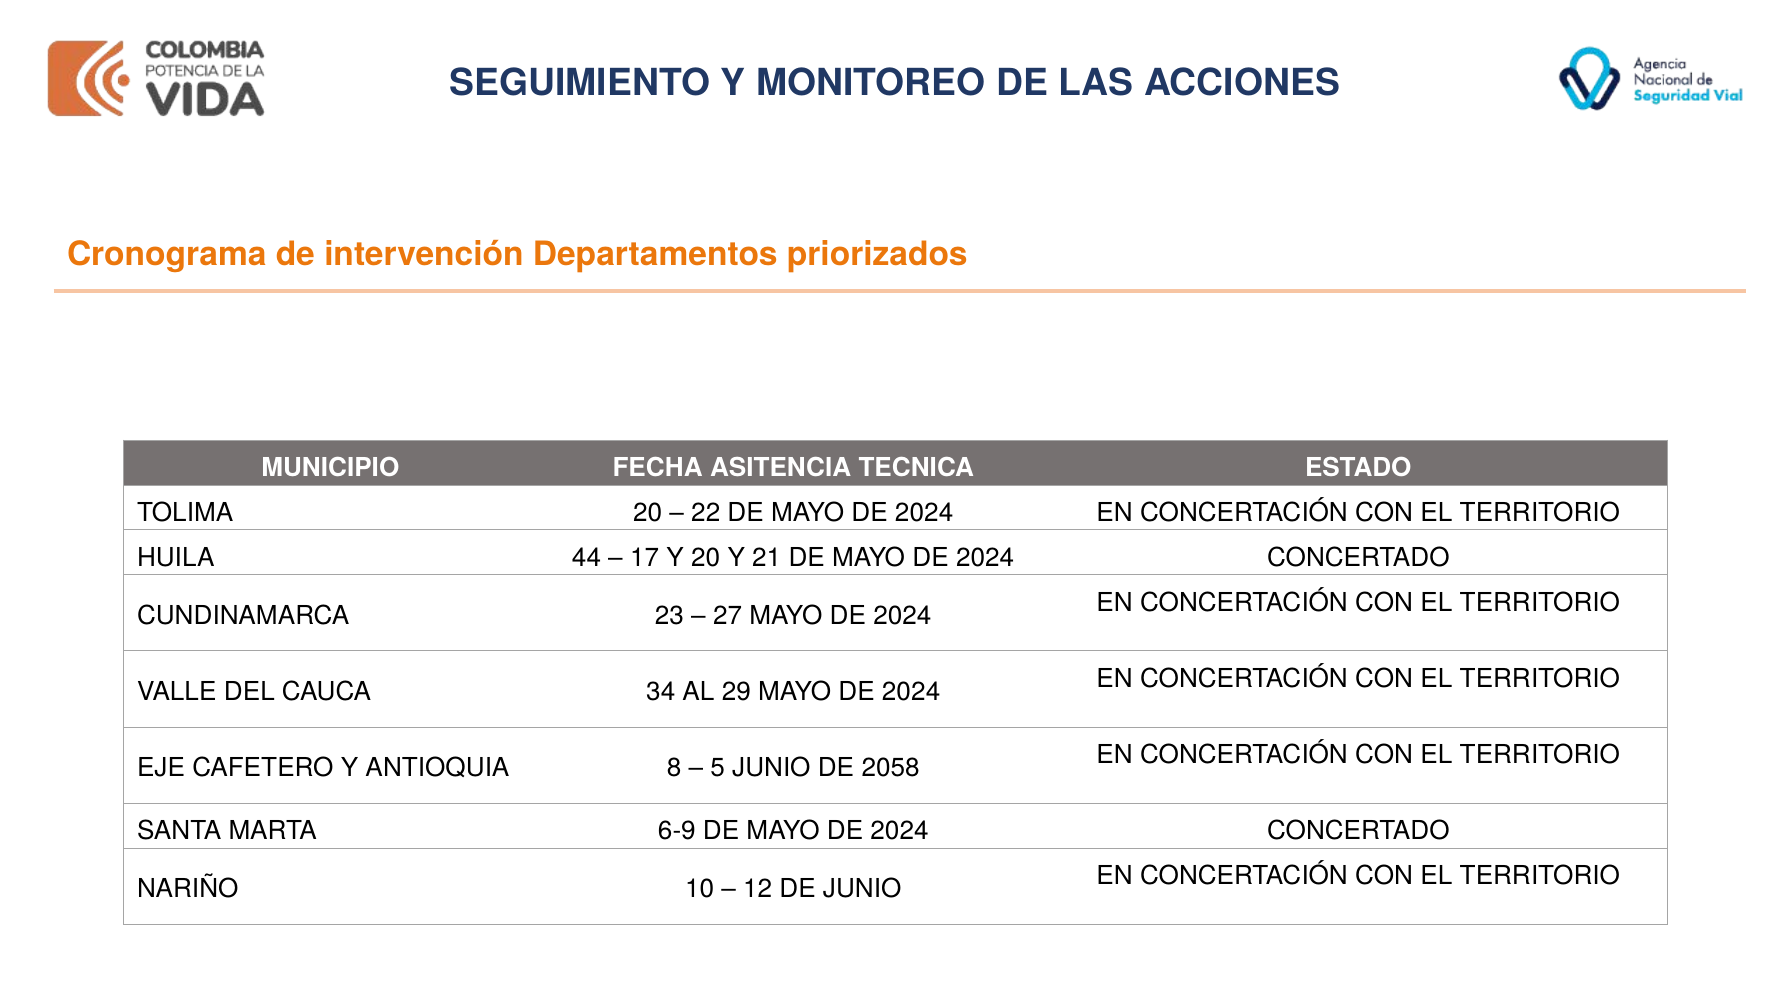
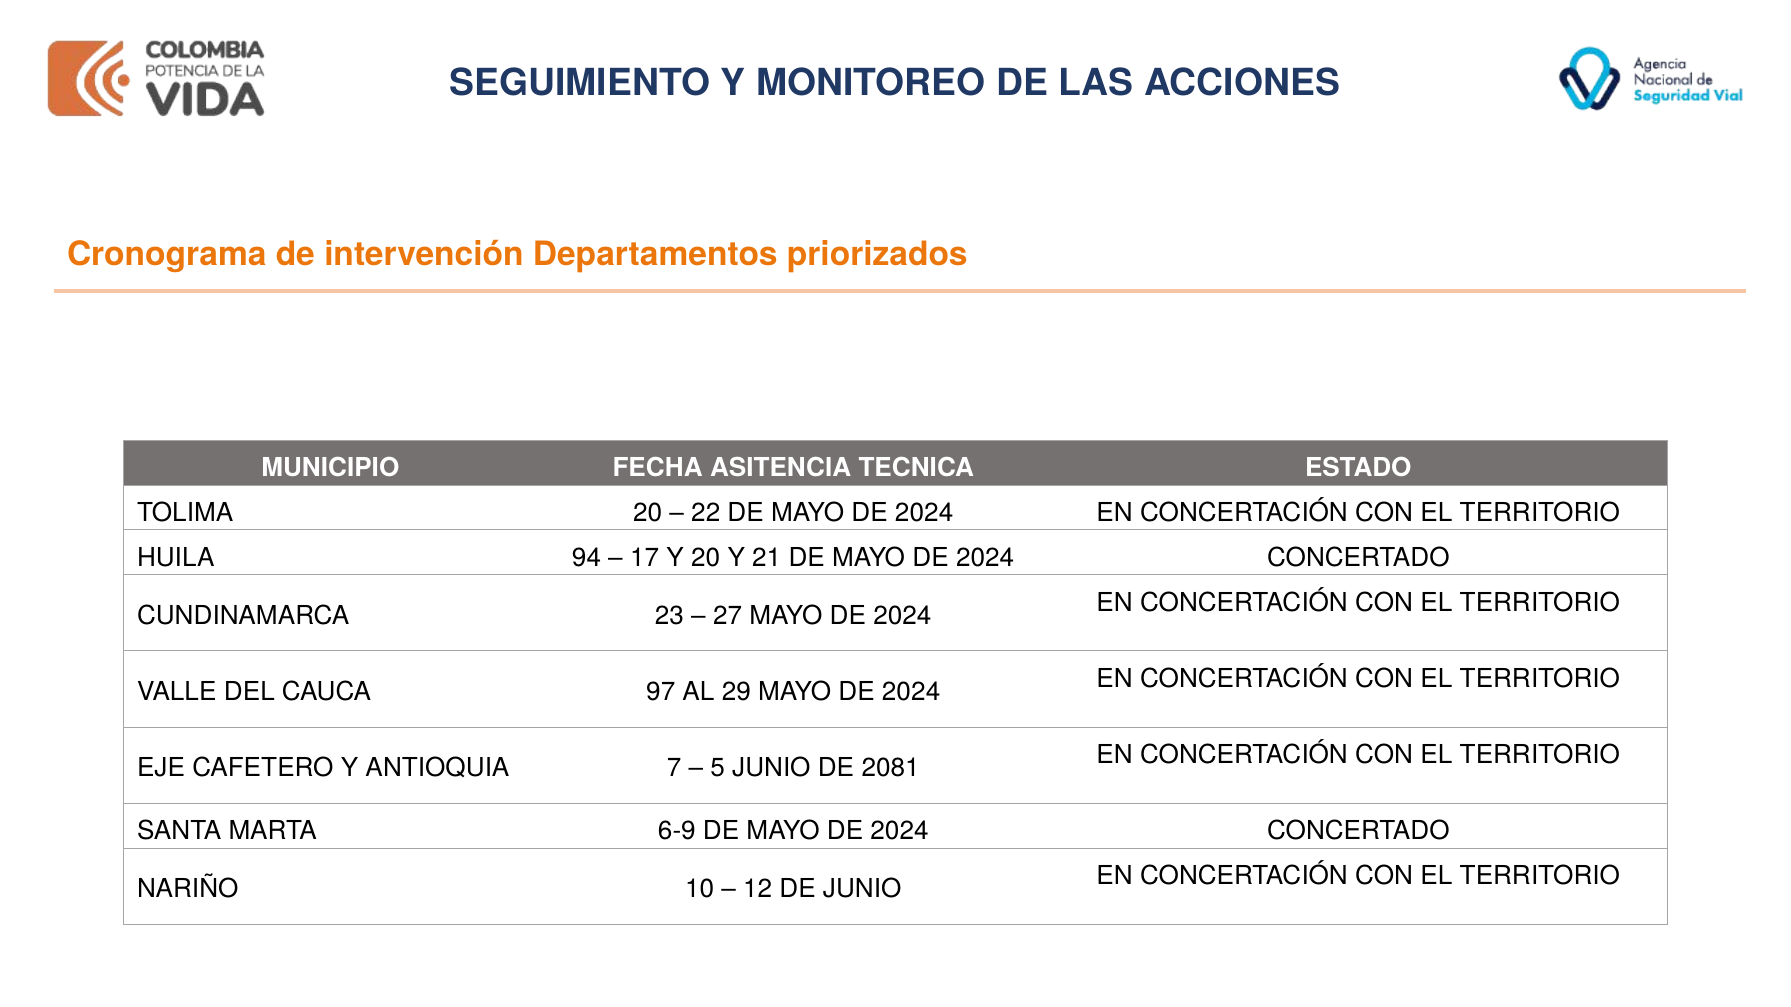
44: 44 -> 94
34: 34 -> 97
8: 8 -> 7
2058: 2058 -> 2081
